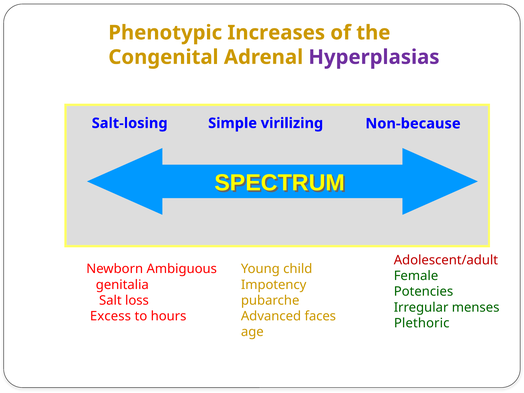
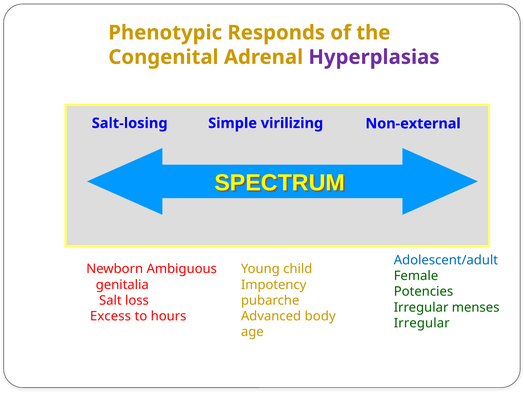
Increases: Increases -> Responds
Non-because: Non-because -> Non-external
Adolescent/adult colour: red -> blue
faces: faces -> body
Plethoric at (422, 323): Plethoric -> Irregular
